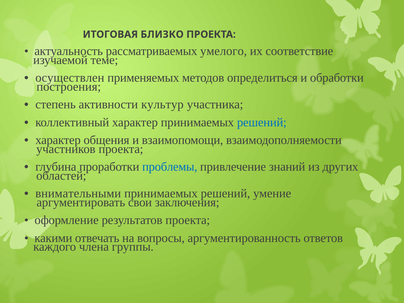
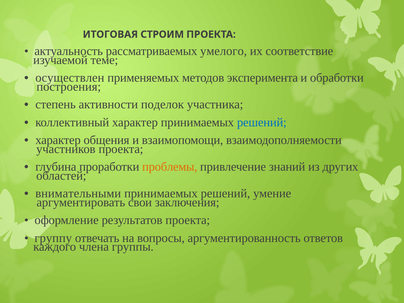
БЛИЗКО: БЛИЗКО -> СТРОИМ
определиться: определиться -> эксперимента
культур: культур -> поделок
проблемы colour: blue -> orange
какими: какими -> группу
